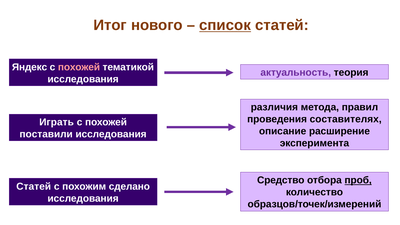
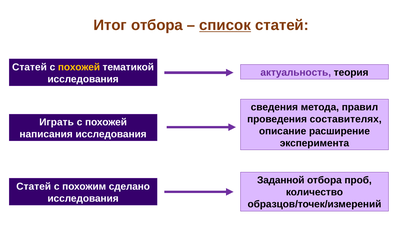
Итог нового: нового -> отбора
Яндекс at (30, 67): Яндекс -> Статей
похожей at (79, 67) colour: pink -> yellow
различия: различия -> сведения
поставили: поставили -> написания
Средство: Средство -> Заданной
проб underline: present -> none
